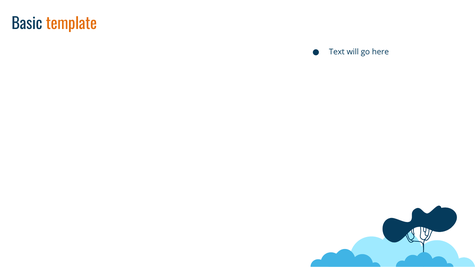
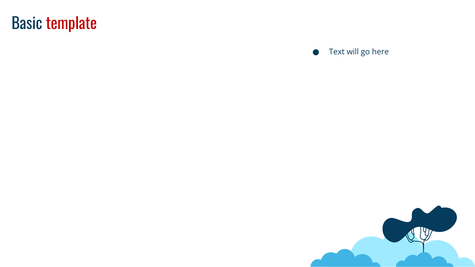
template colour: orange -> red
